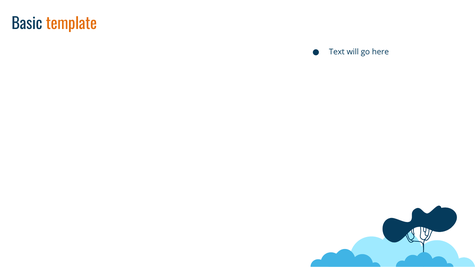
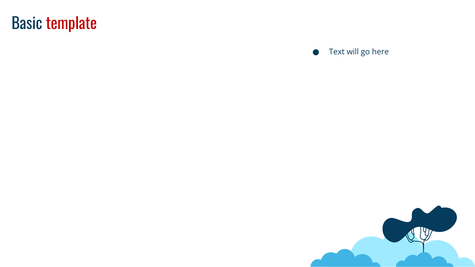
template colour: orange -> red
